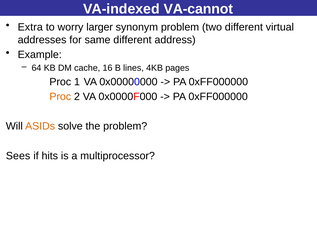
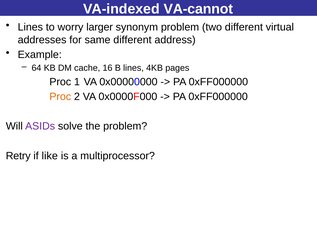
Extra at (30, 27): Extra -> Lines
ASIDs colour: orange -> purple
Sees: Sees -> Retry
hits: hits -> like
